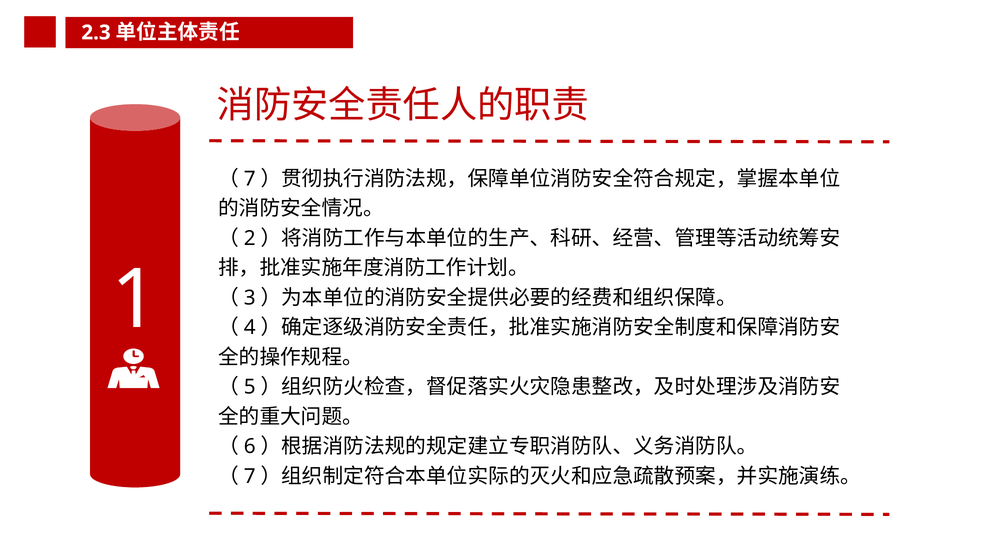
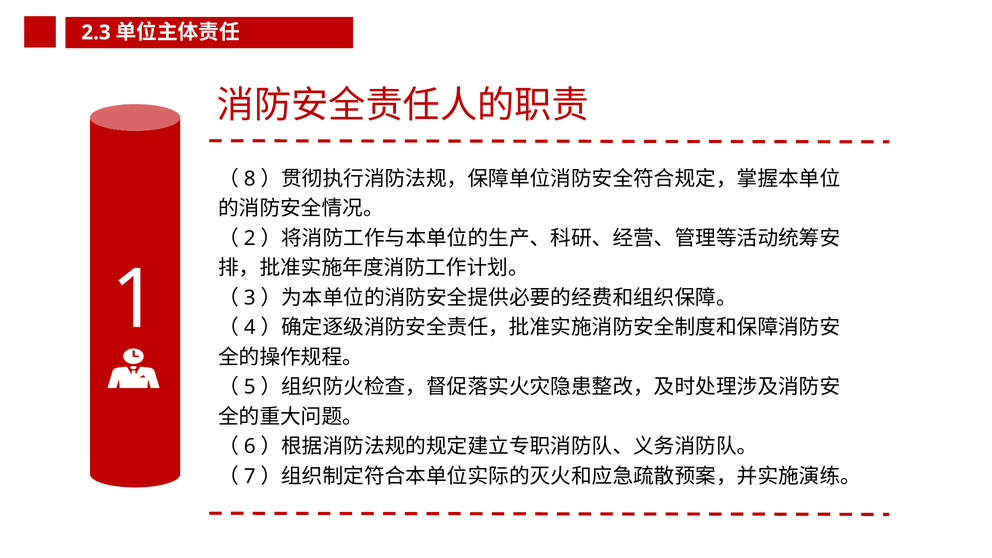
7 at (250, 179): 7 -> 8
